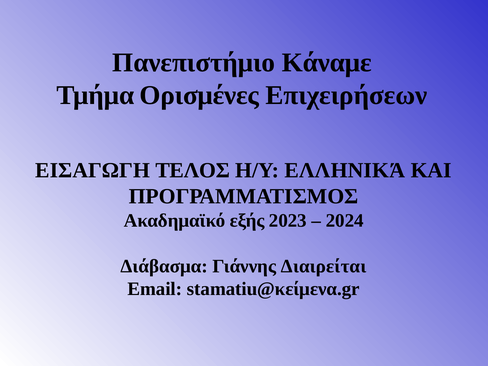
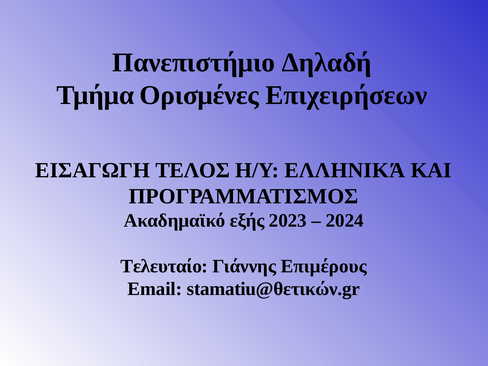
Κάναμε: Κάναμε -> Δηλαδή
Διάβασμα: Διάβασμα -> Τελευταίο
Διαιρείται: Διαιρείται -> Επιμέρους
stamatiu@κείμενα.gr: stamatiu@κείμενα.gr -> stamatiu@θετικών.gr
